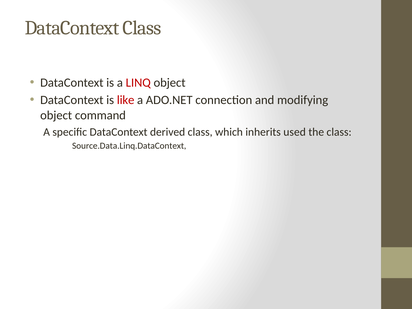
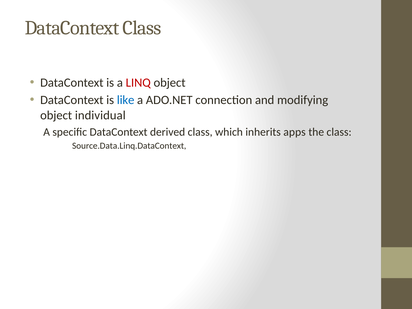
like colour: red -> blue
command: command -> individual
used: used -> apps
